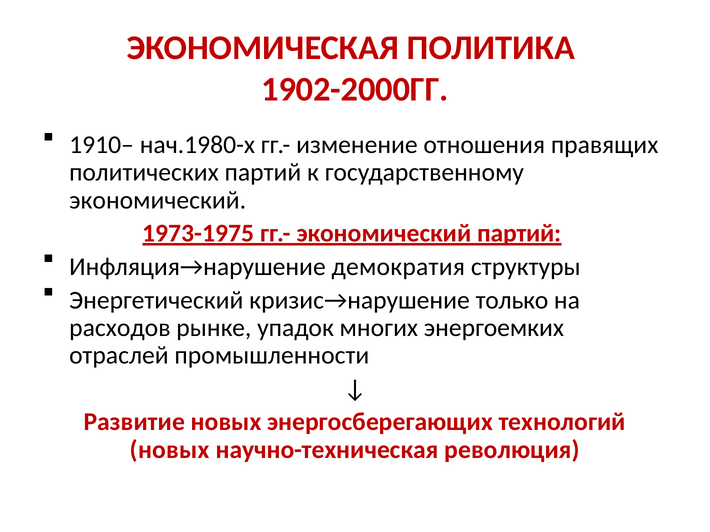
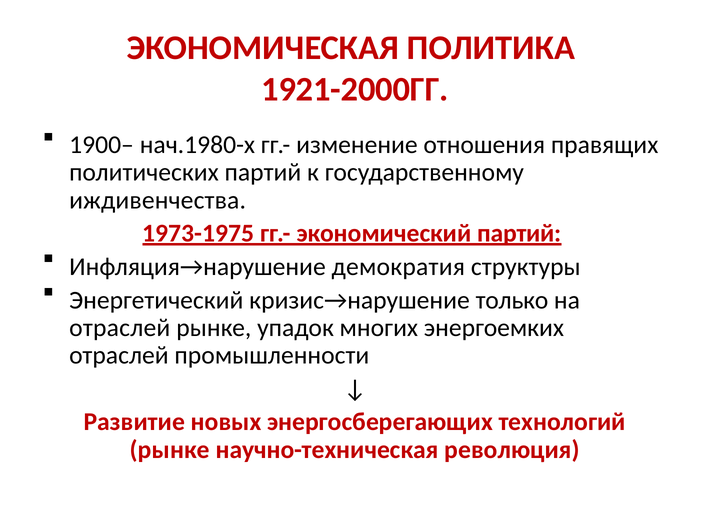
1902-2000ГГ: 1902-2000ГГ -> 1921-2000ГГ
1910–: 1910– -> 1900–
экономический at (158, 200): экономический -> иждивенчества
расходов at (120, 328): расходов -> отраслей
новых at (170, 450): новых -> рынке
